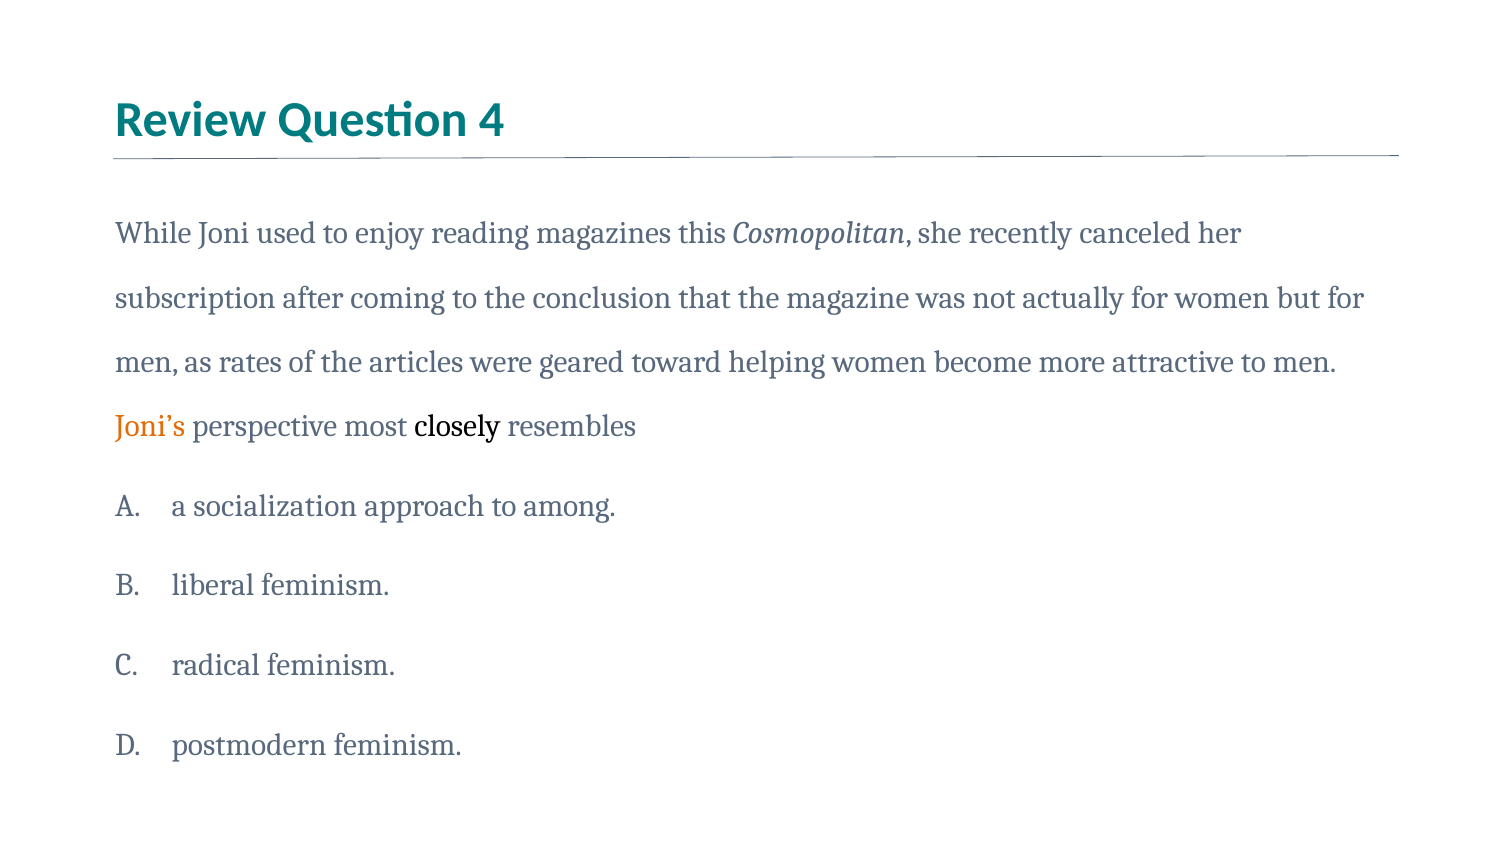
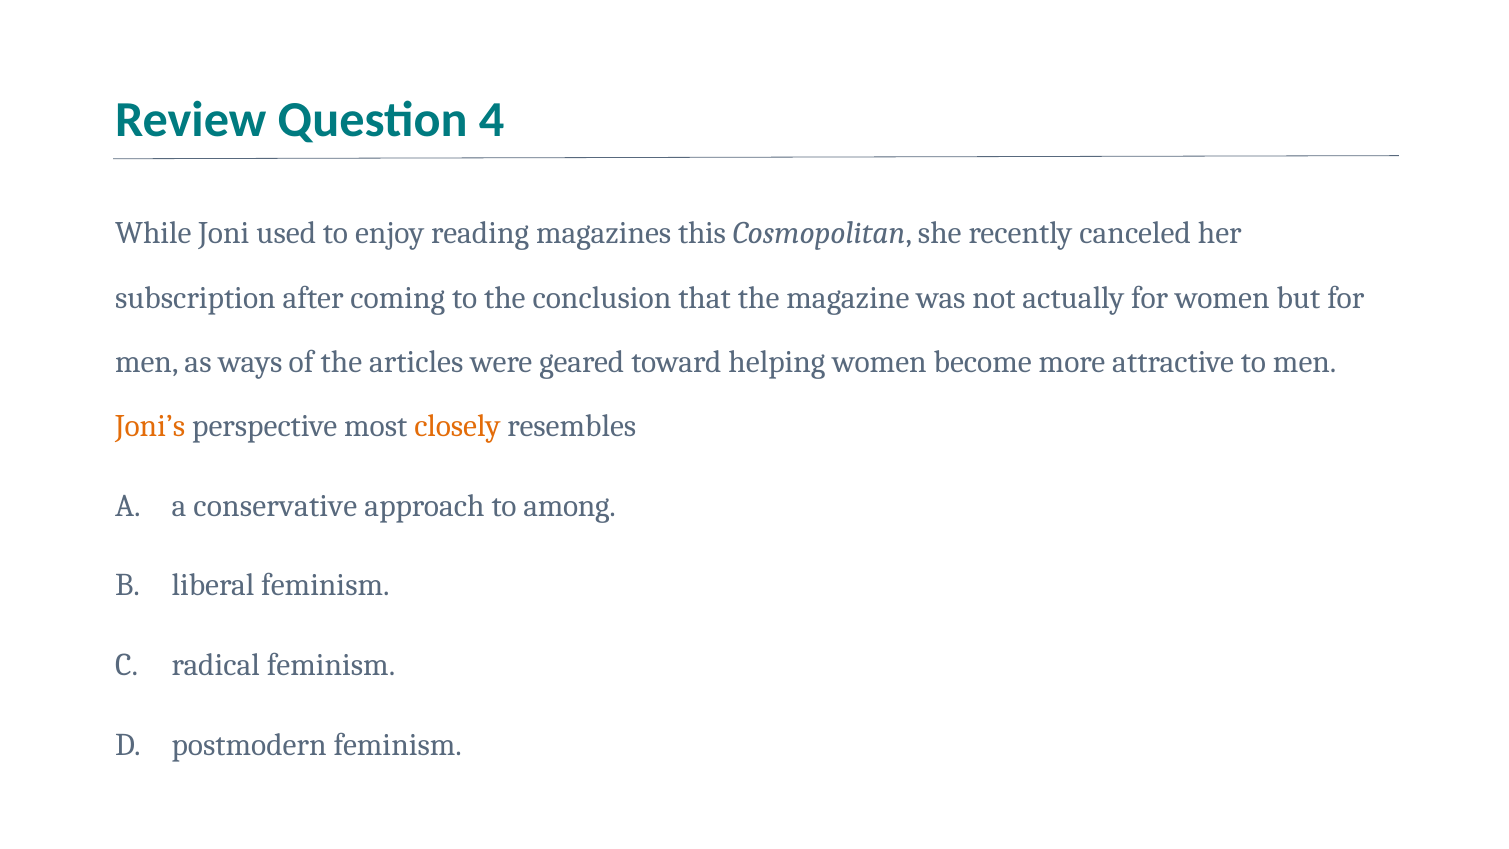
rates: rates -> ways
closely colour: black -> orange
socialization: socialization -> conservative
